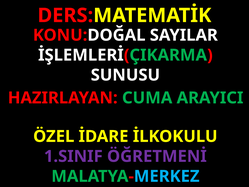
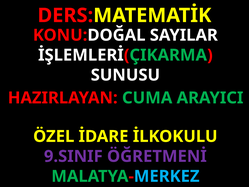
1.SINIF: 1.SINIF -> 9.SINIF
